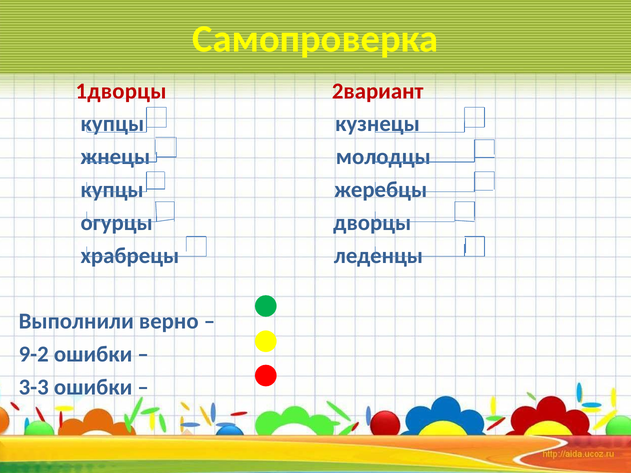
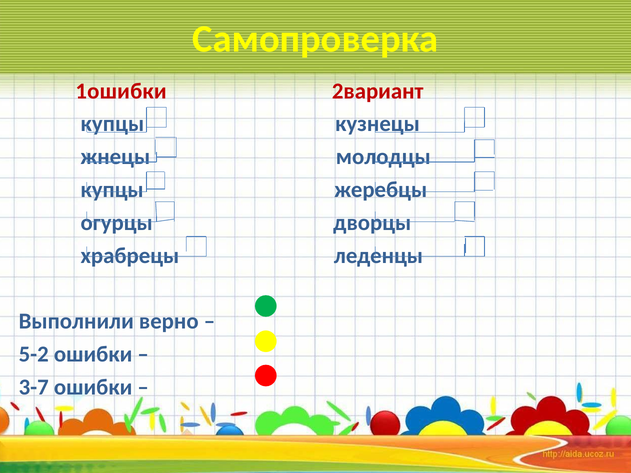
1дворцы: 1дворцы -> 1ошибки
9-2: 9-2 -> 5-2
3-3: 3-3 -> 3-7
